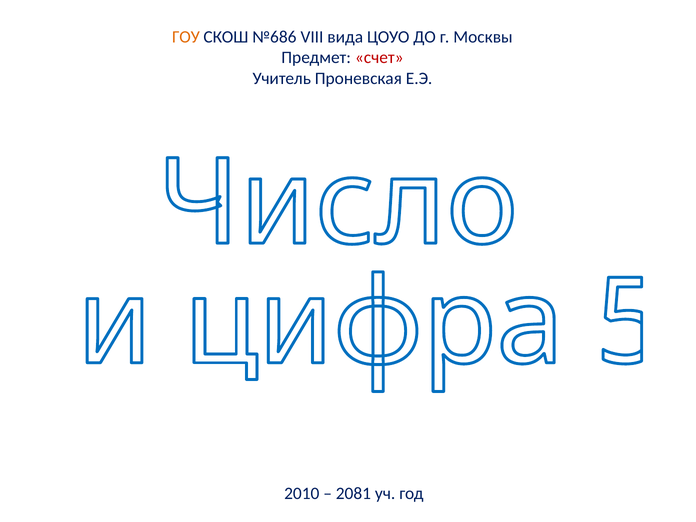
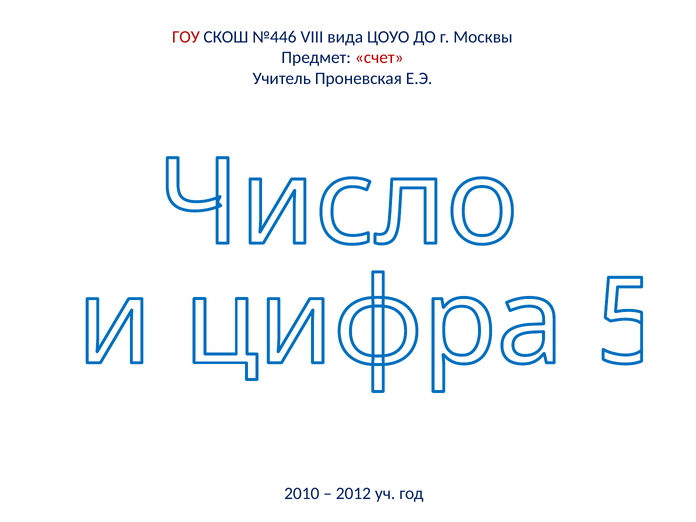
ГОУ colour: orange -> red
№686: №686 -> №446
2081: 2081 -> 2012
